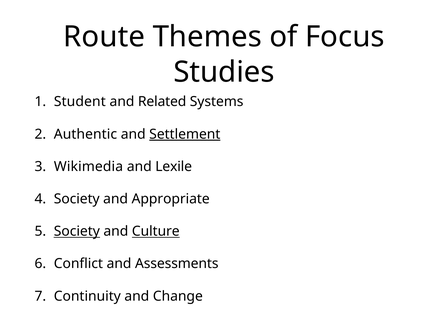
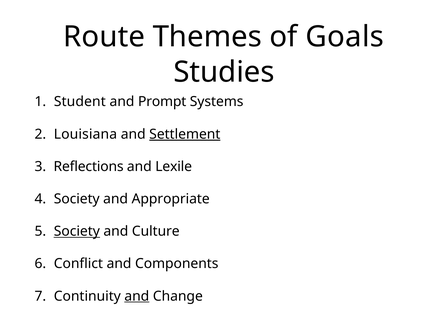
Focus: Focus -> Goals
Related: Related -> Prompt
Authentic: Authentic -> Louisiana
Wikimedia: Wikimedia -> Reflections
Culture underline: present -> none
Assessments: Assessments -> Components
and at (137, 296) underline: none -> present
